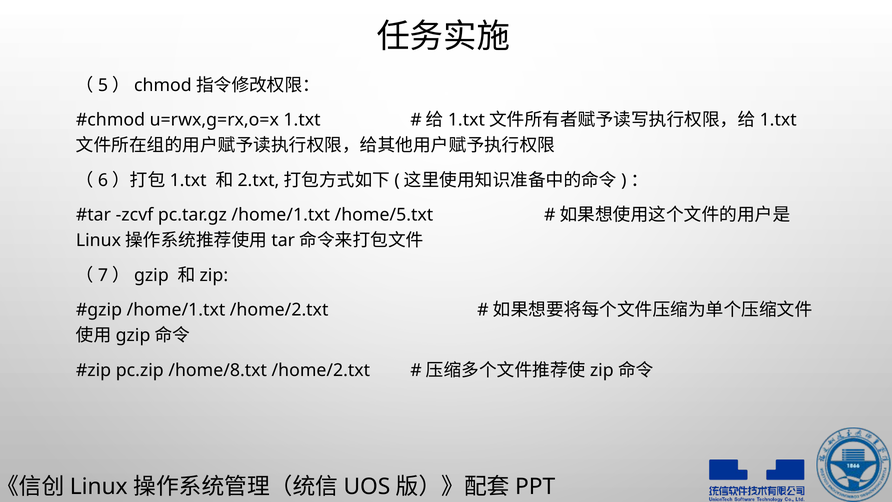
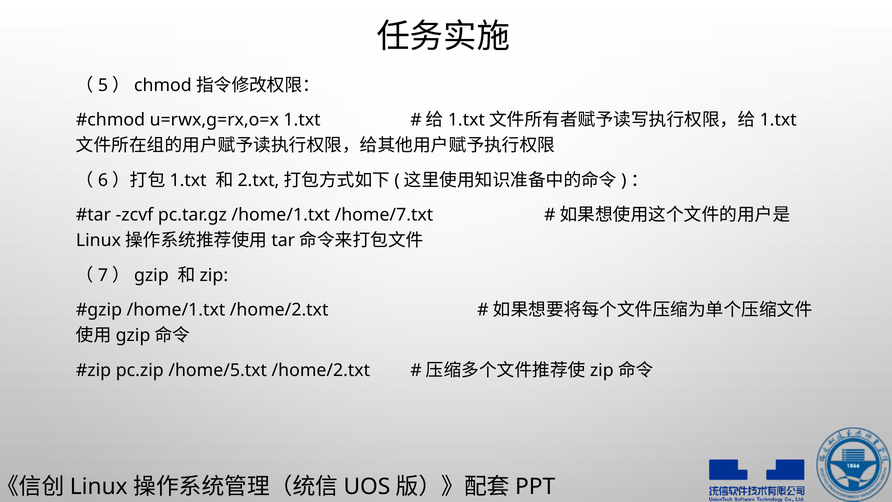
/home/5.txt: /home/5.txt -> /home/7.txt
/home/8.txt: /home/8.txt -> /home/5.txt
